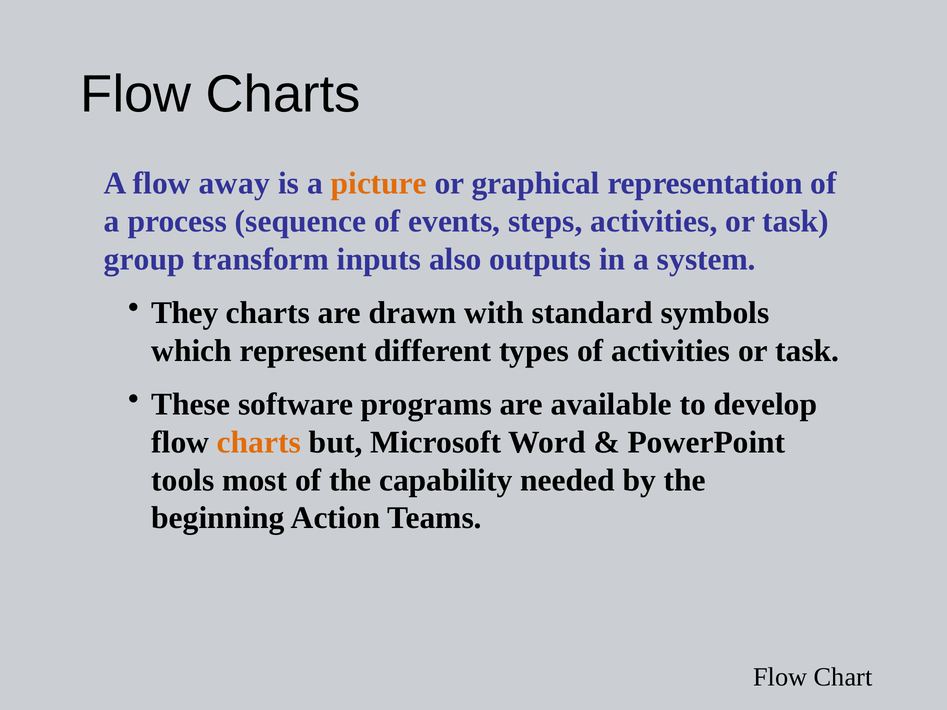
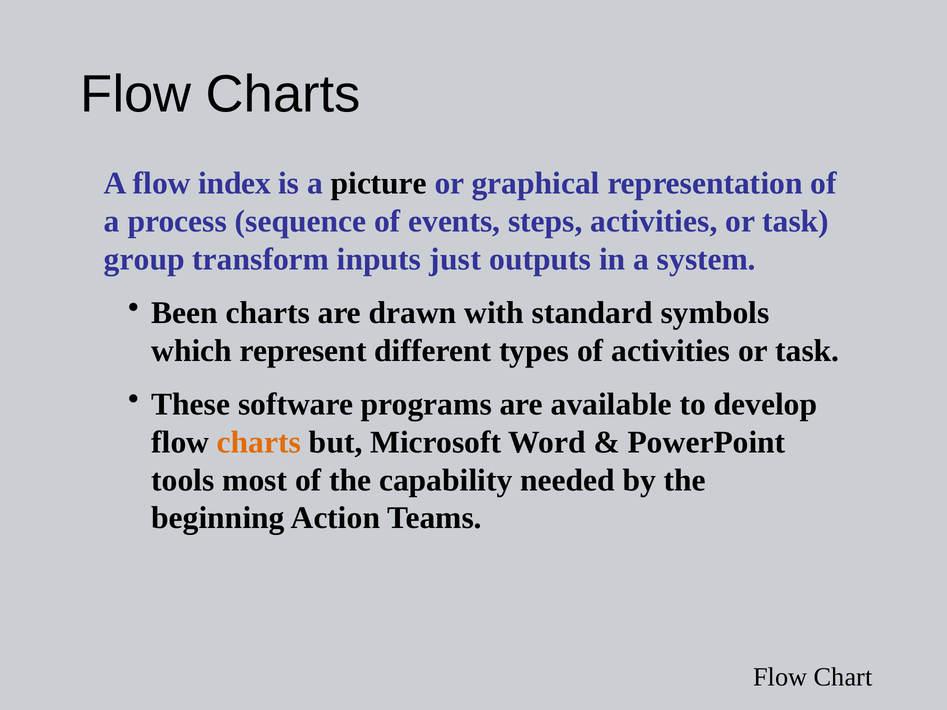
away: away -> index
picture colour: orange -> black
also: also -> just
They: They -> Been
